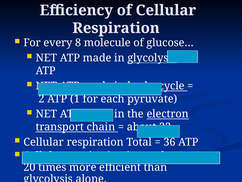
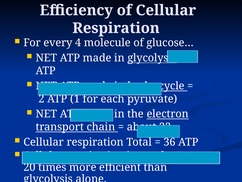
8: 8 -> 4
